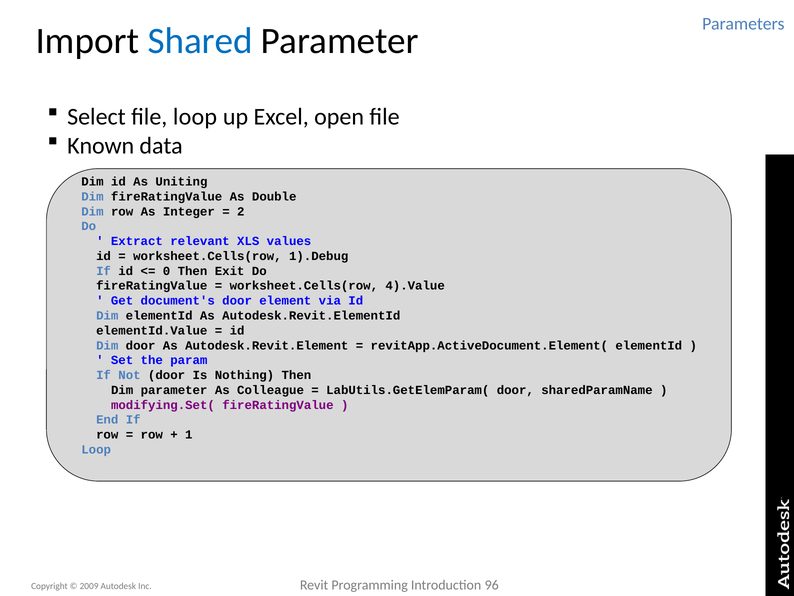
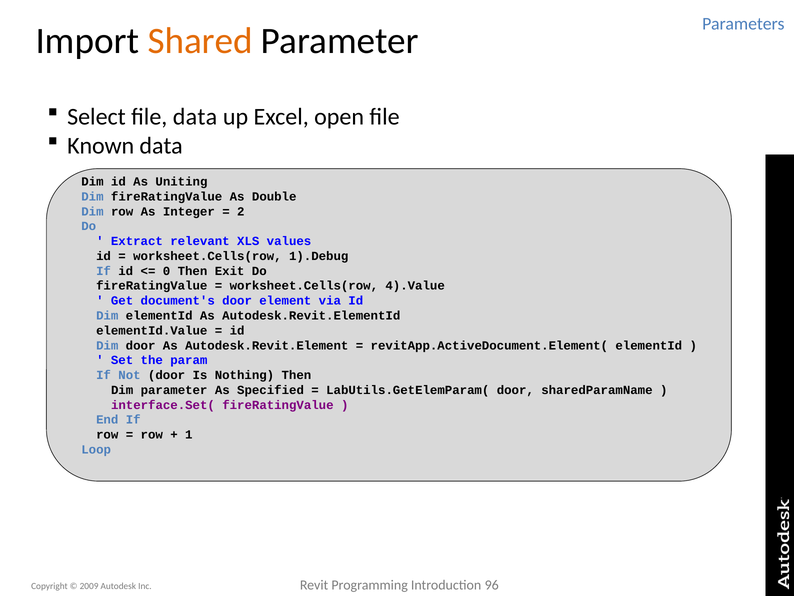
Shared colour: blue -> orange
file loop: loop -> data
Colleague: Colleague -> Specified
modifying.Set(: modifying.Set( -> interface.Set(
